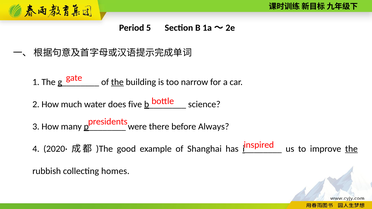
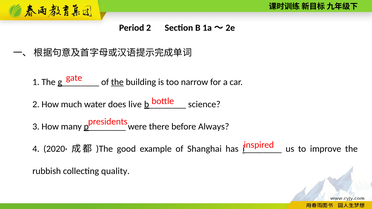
Period 5: 5 -> 2
five: five -> live
the at (351, 149) underline: present -> none
homes: homes -> quality
